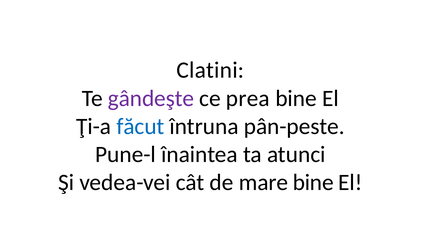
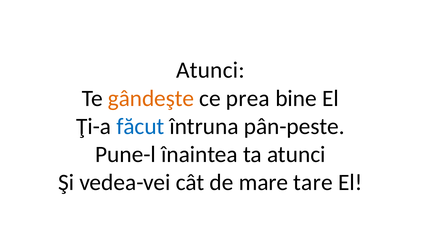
Clatini at (210, 70): Clatini -> Atunci
gândeşte colour: purple -> orange
mare bine: bine -> tare
